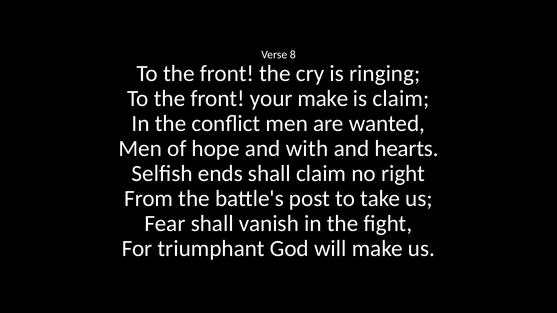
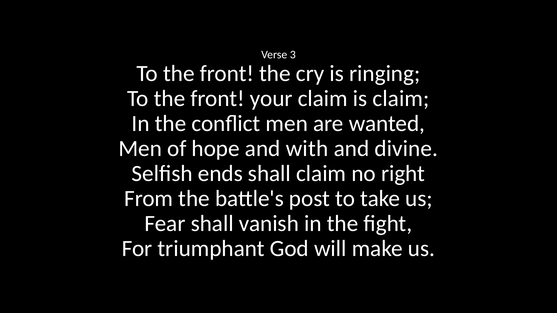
8: 8 -> 3
your make: make -> claim
hearts: hearts -> divine
